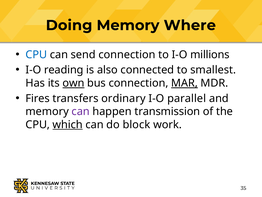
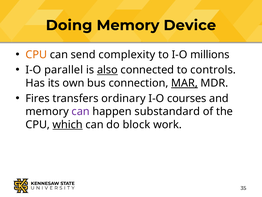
Where: Where -> Device
CPU at (36, 54) colour: blue -> orange
send connection: connection -> complexity
reading: reading -> parallel
also underline: none -> present
smallest: smallest -> controls
own underline: present -> none
parallel: parallel -> courses
transmission: transmission -> substandard
